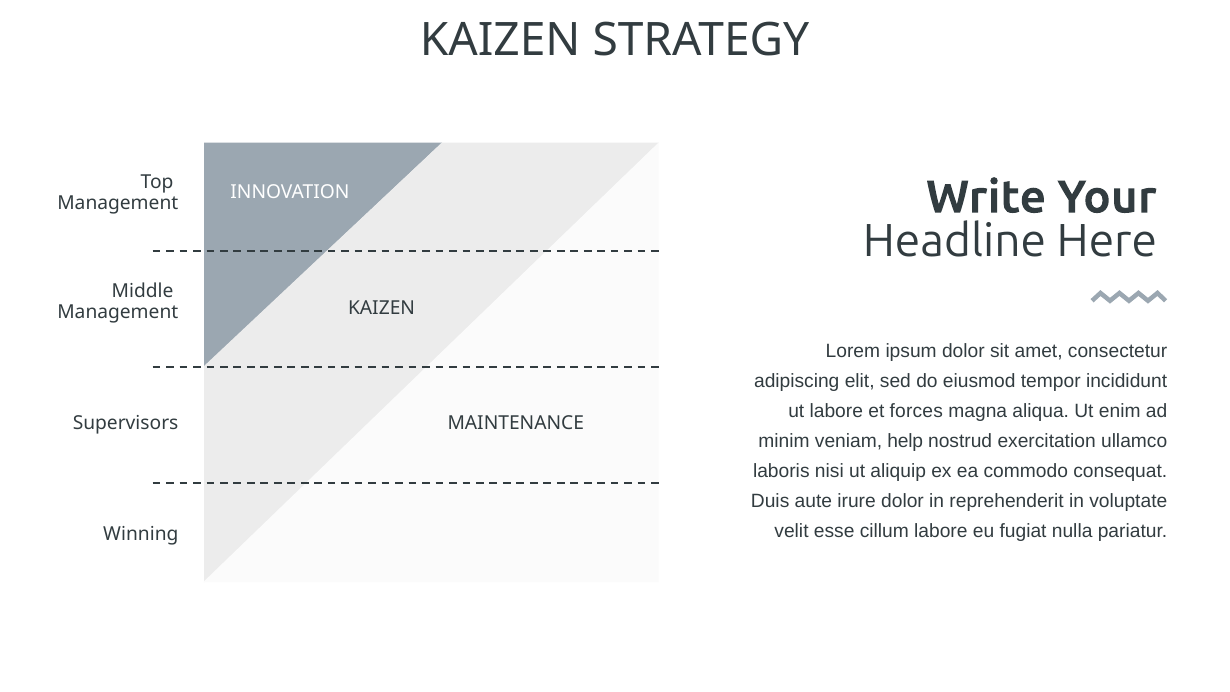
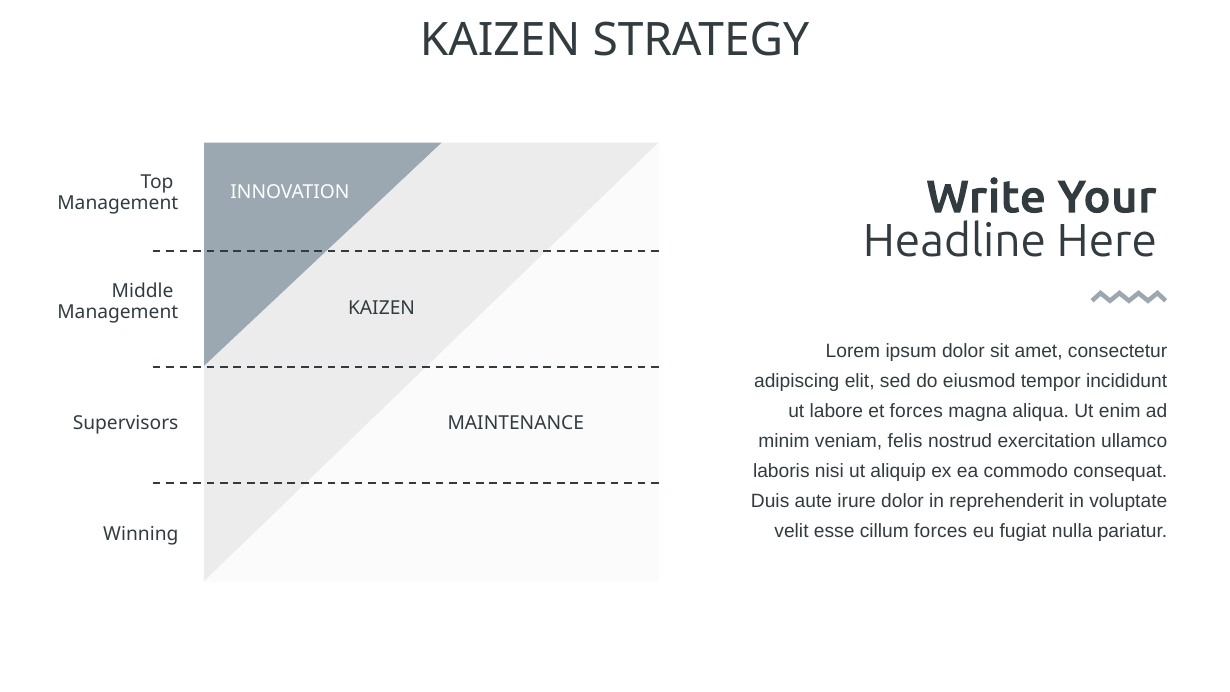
help: help -> felis
cillum labore: labore -> forces
